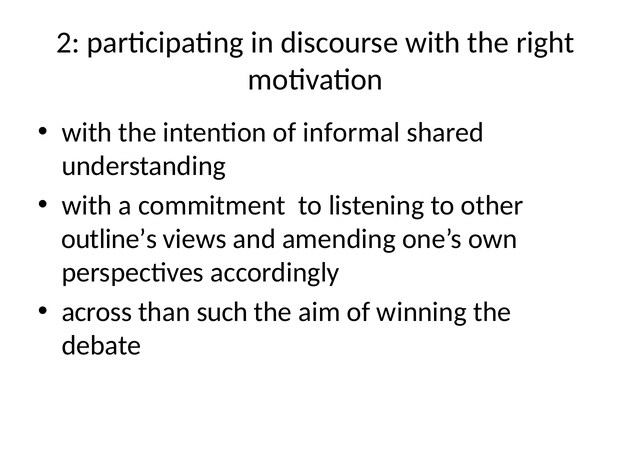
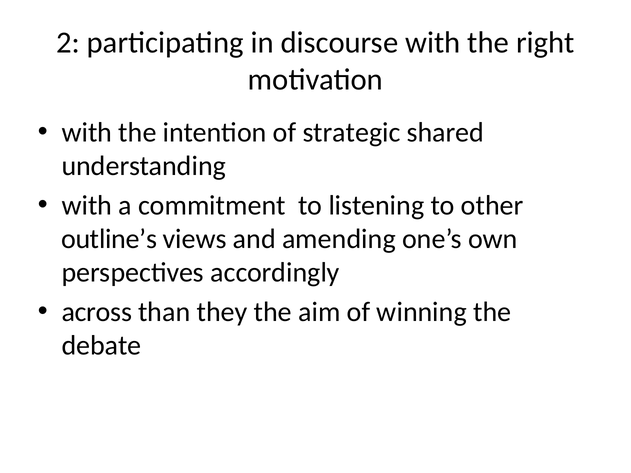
informal: informal -> strategic
such: such -> they
